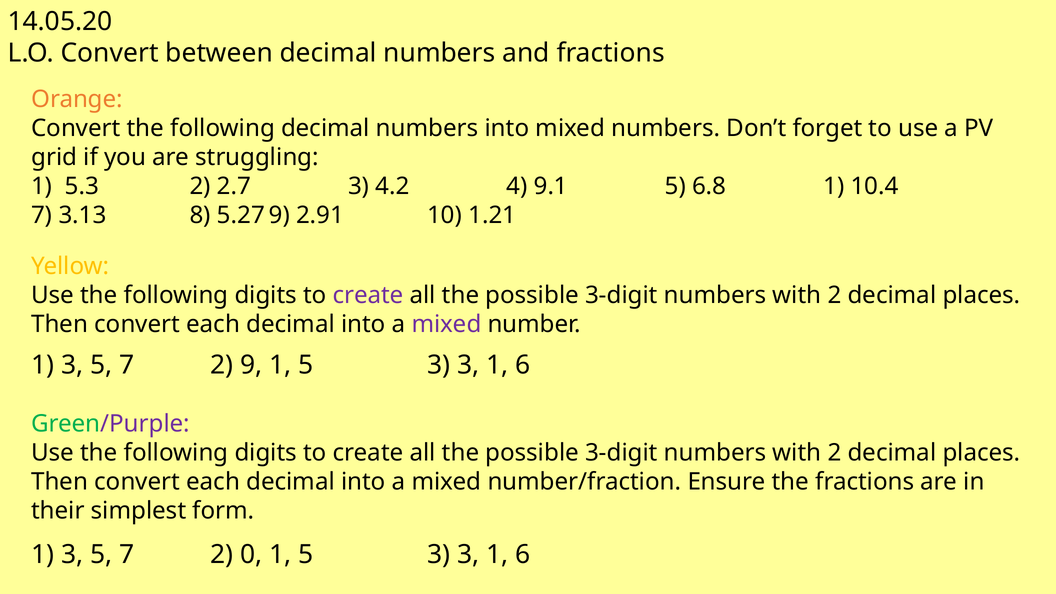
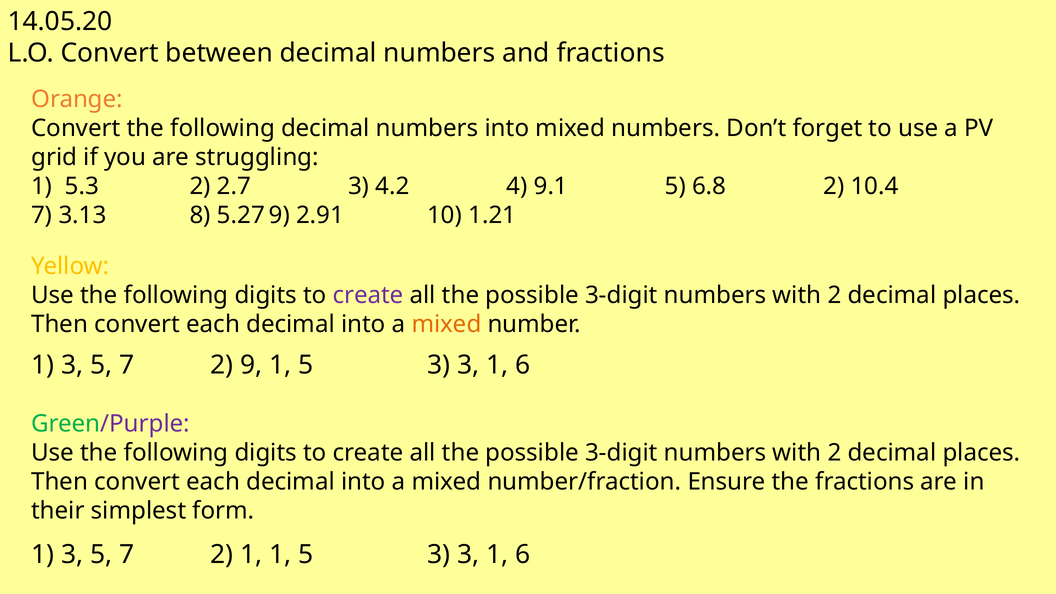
6.8 1: 1 -> 2
mixed at (447, 324) colour: purple -> orange
2 0: 0 -> 1
